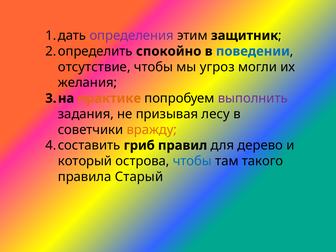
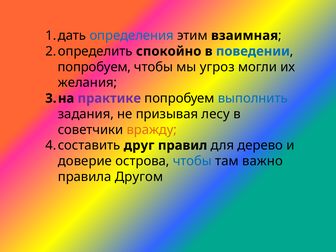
определения colour: purple -> blue
защитник: защитник -> взаимная
отсутствие at (94, 67): отсутствие -> попробуем
практике colour: orange -> purple
выполнить colour: purple -> blue
гриб: гриб -> друг
который: который -> доверие
такого: такого -> важно
Старый: Старый -> Другом
